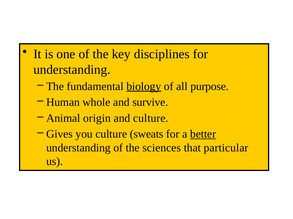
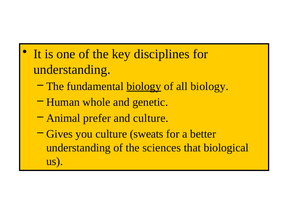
all purpose: purpose -> biology
survive: survive -> genetic
origin: origin -> prefer
better underline: present -> none
particular: particular -> biological
